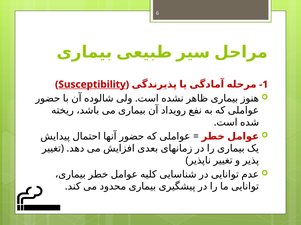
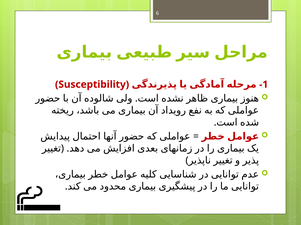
Susceptibility underline: present -> none
